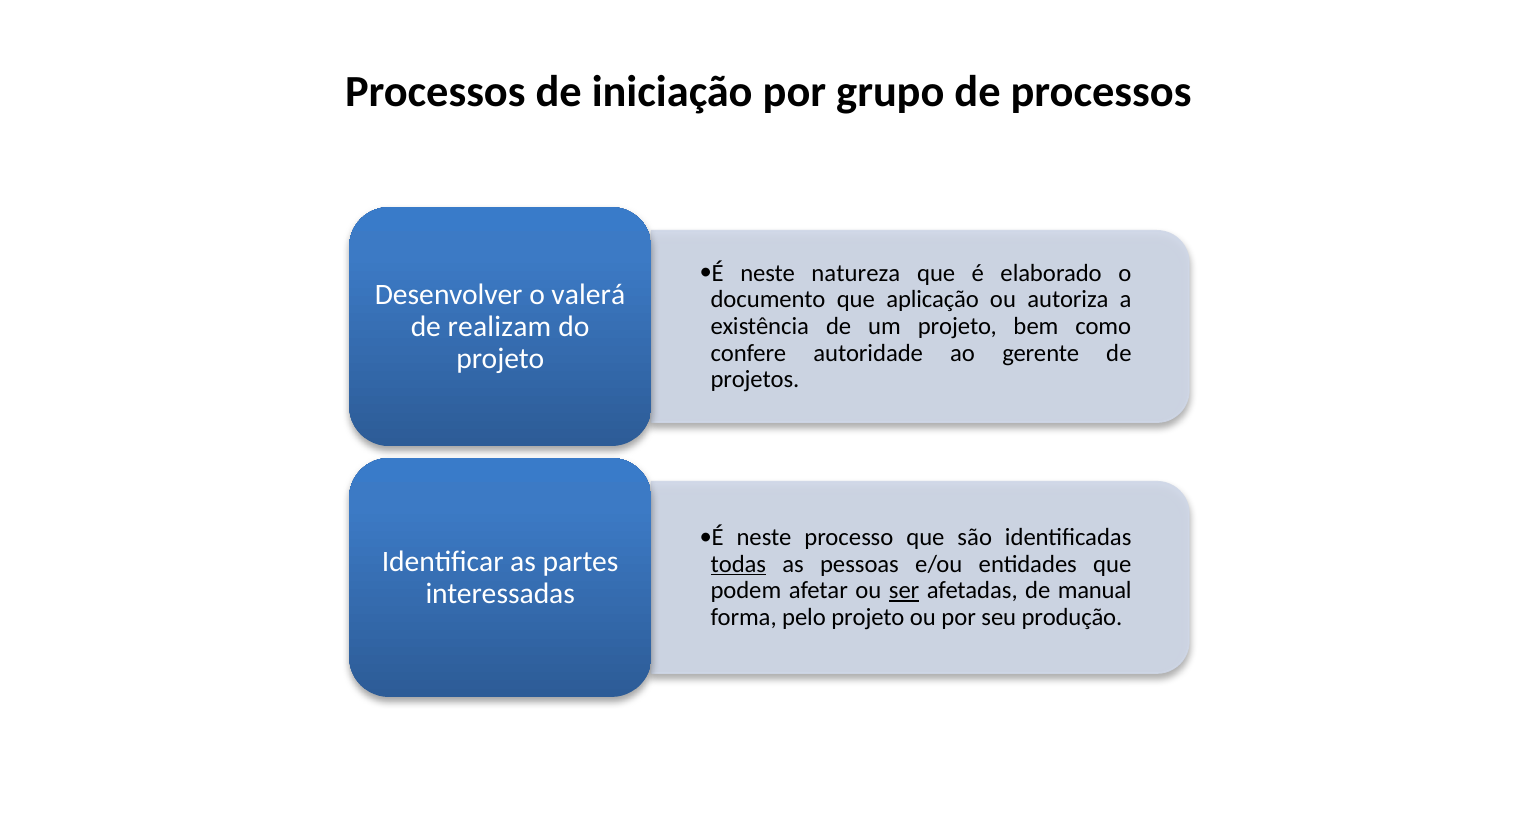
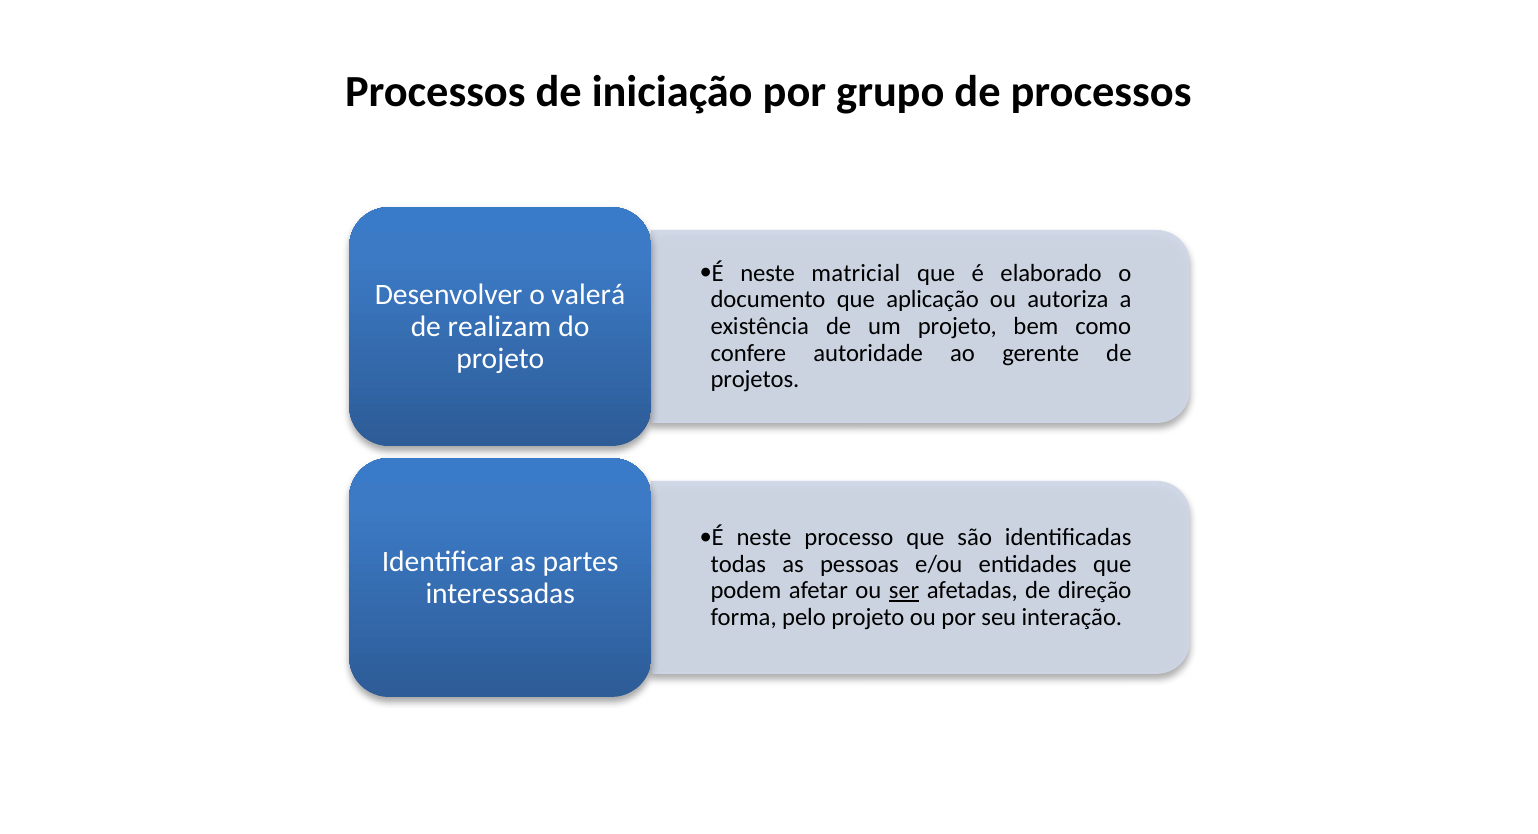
natureza: natureza -> matricial
todas underline: present -> none
manual: manual -> direção
produção: produção -> interação
